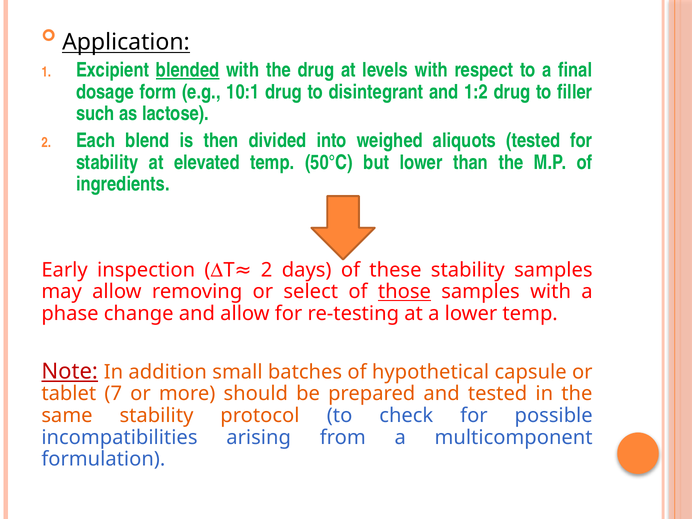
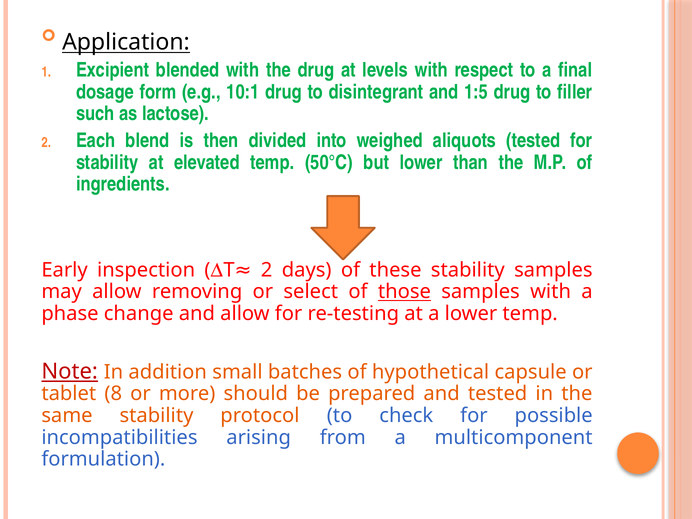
blended underline: present -> none
1:2: 1:2 -> 1:5
7: 7 -> 8
